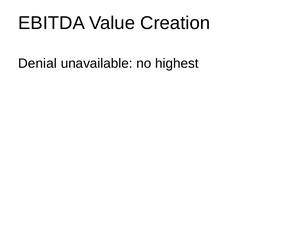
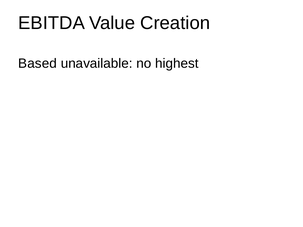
Denial: Denial -> Based
